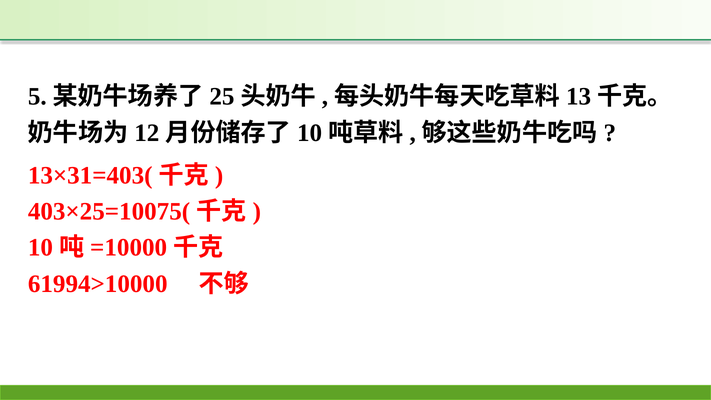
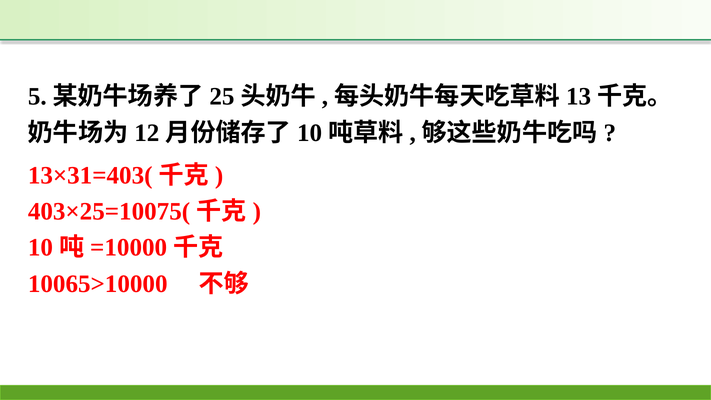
61994>10000: 61994>10000 -> 10065>10000
